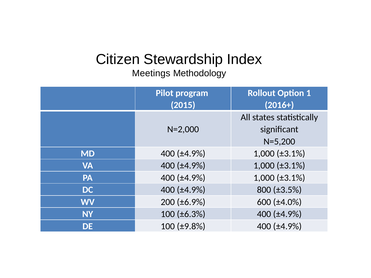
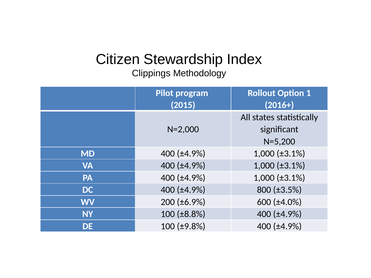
Meetings: Meetings -> Clippings
±6.3%: ±6.3% -> ±8.8%
